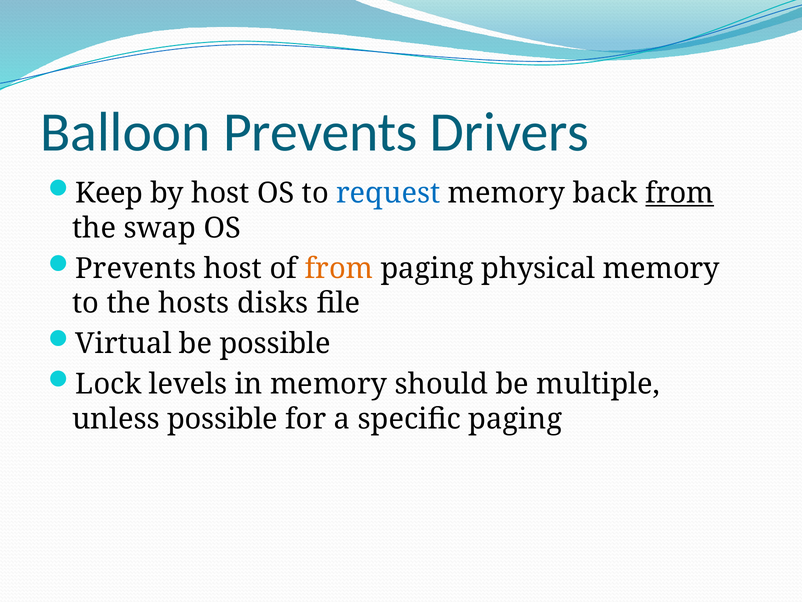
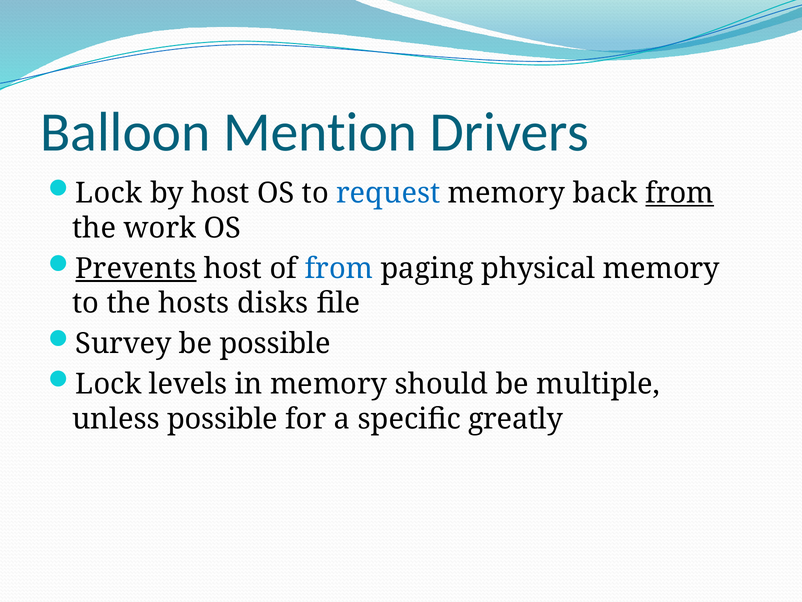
Balloon Prevents: Prevents -> Mention
Keep at (109, 193): Keep -> Lock
swap: swap -> work
Prevents at (136, 268) underline: none -> present
from at (339, 268) colour: orange -> blue
Virtual: Virtual -> Survey
specific paging: paging -> greatly
